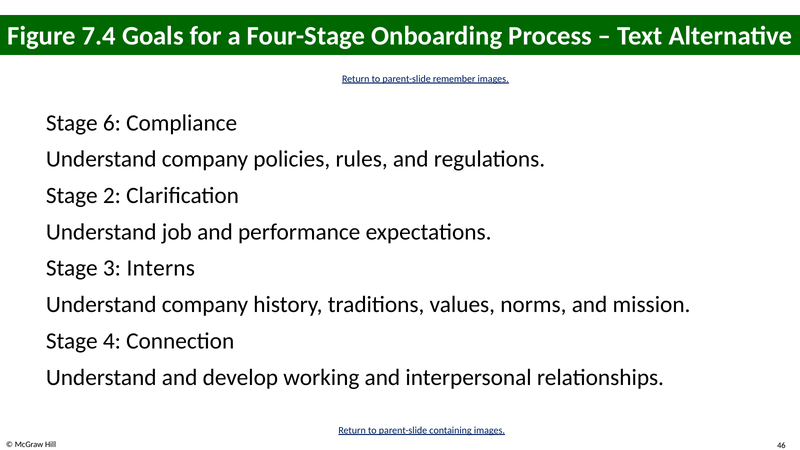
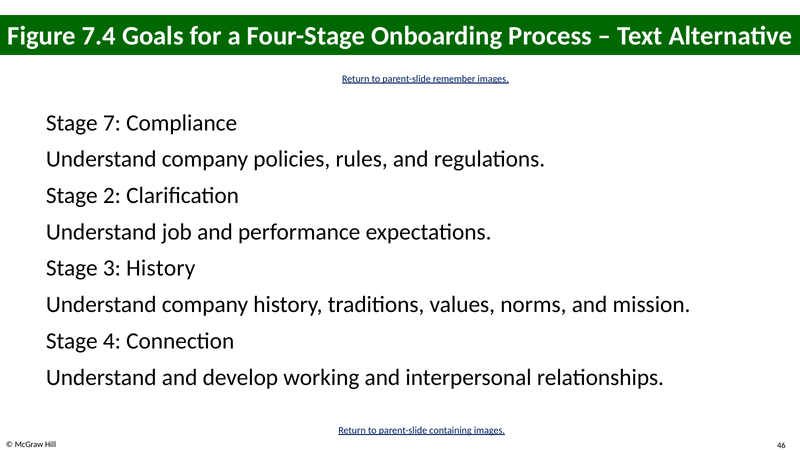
6: 6 -> 7
3 Interns: Interns -> History
